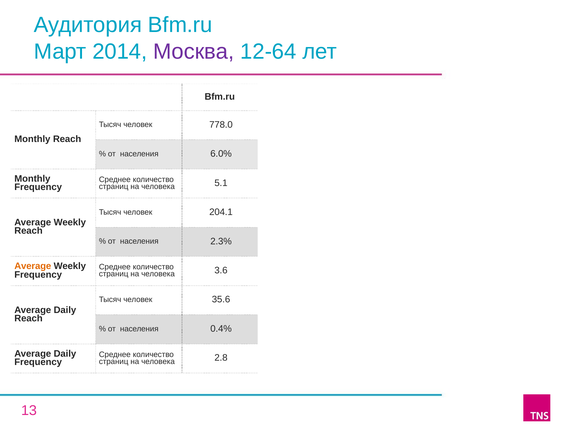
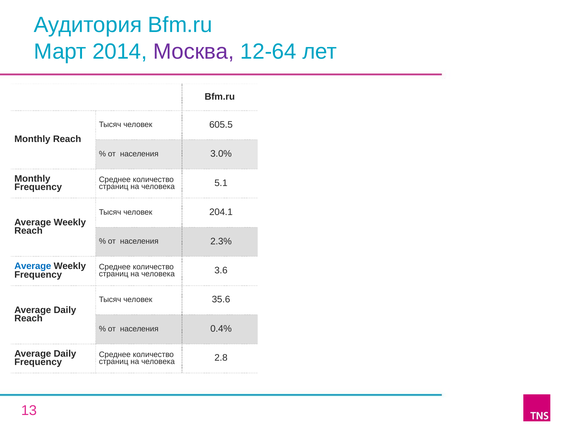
778.0: 778.0 -> 605.5
6.0%: 6.0% -> 3.0%
Average at (33, 266) colour: orange -> blue
